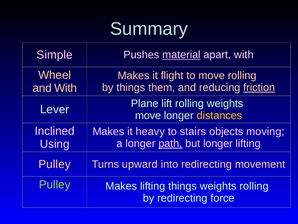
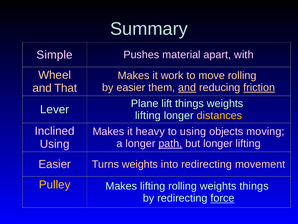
material underline: present -> none
flight: flight -> work
by things: things -> easier
and at (187, 87) underline: none -> present
and With: With -> That
lift rolling: rolling -> things
move at (148, 115): move -> lifting
to stairs: stairs -> using
Pulley at (55, 164): Pulley -> Easier
Turns upward: upward -> weights
Pulley at (55, 184) colour: light green -> yellow
lifting things: things -> rolling
weights rolling: rolling -> things
force underline: none -> present
